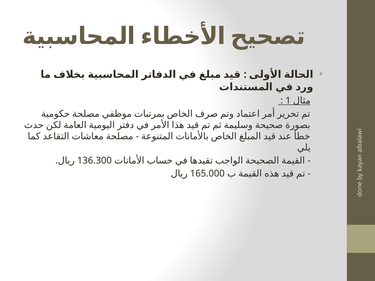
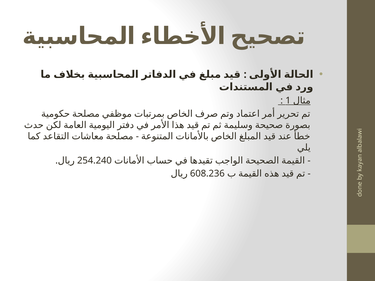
136.300: 136.300 -> 254.240
165.000: 165.000 -> 608.236
